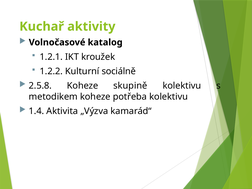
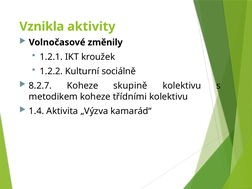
Kuchař: Kuchař -> Vznikla
katalog: katalog -> změnily
2.5.8: 2.5.8 -> 8.2.7
potřeba: potřeba -> třídními
